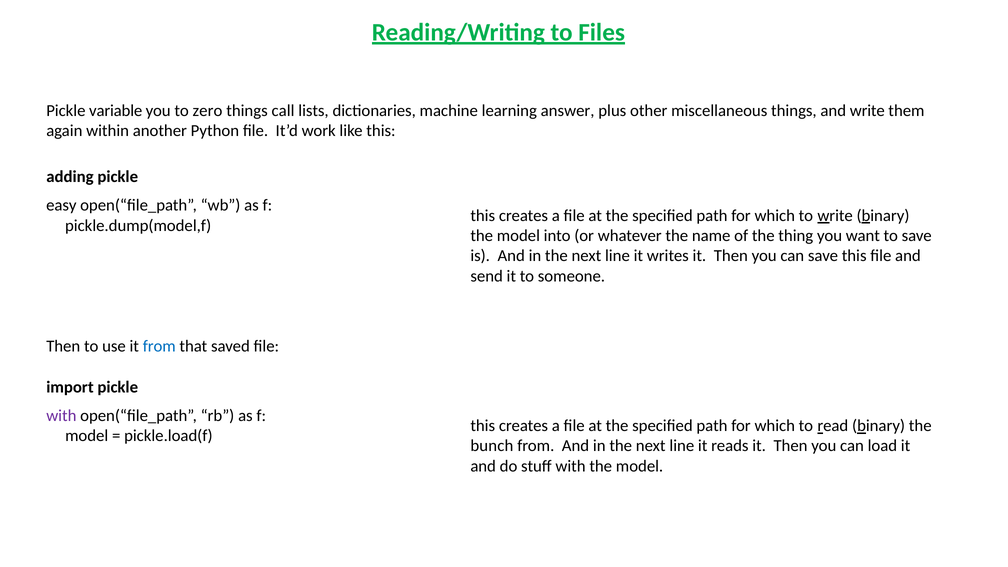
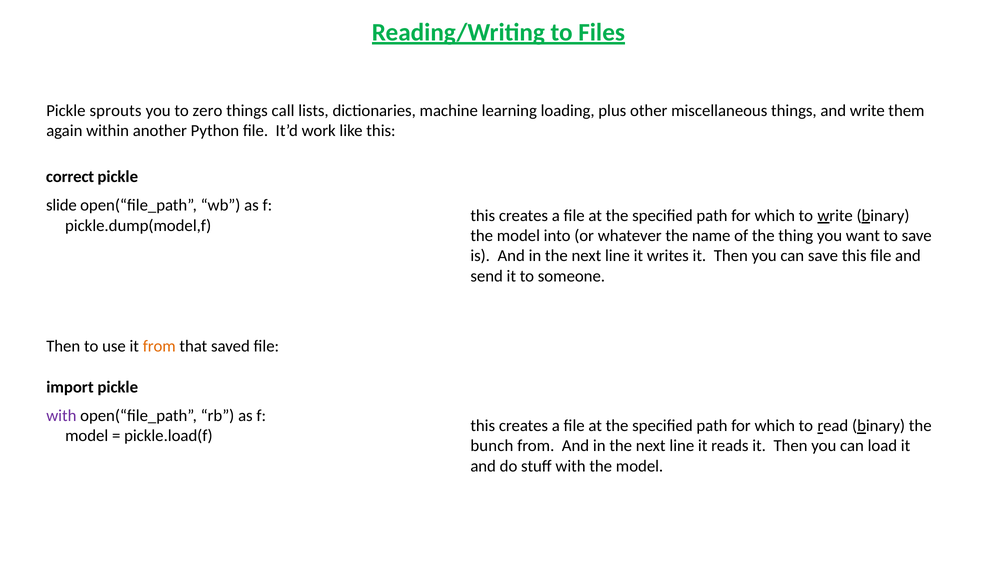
variable: variable -> sprouts
answer: answer -> loading
adding: adding -> correct
easy: easy -> slide
from at (159, 346) colour: blue -> orange
